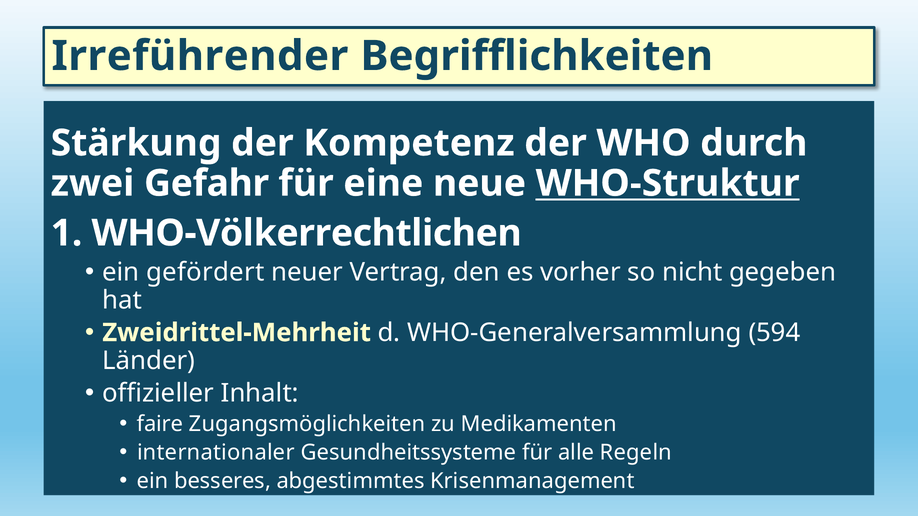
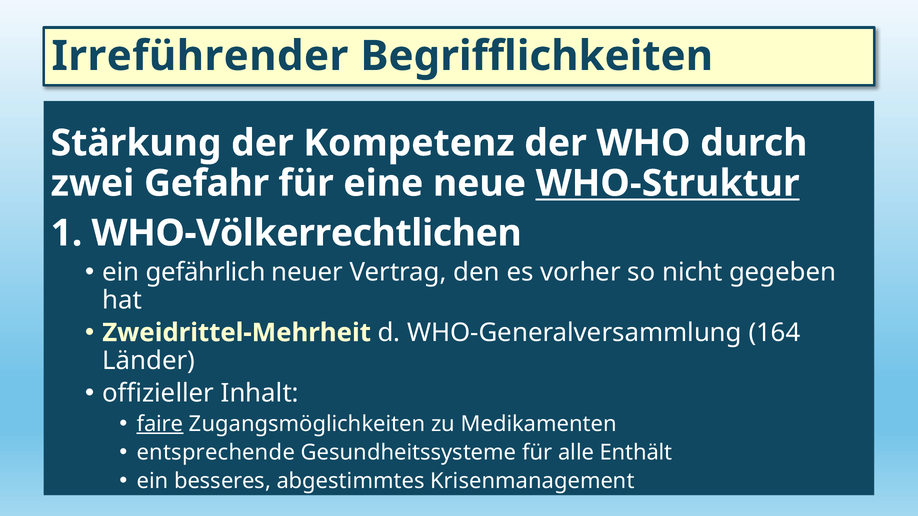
gefördert: gefördert -> gefährlich
594: 594 -> 164
faire underline: none -> present
internationaler: internationaler -> entsprechende
Regeln: Regeln -> Enthält
